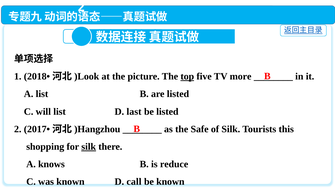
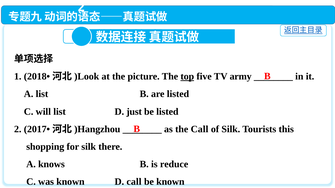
more: more -> army
last: last -> just
the Safe: Safe -> Call
silk at (89, 147) underline: present -> none
